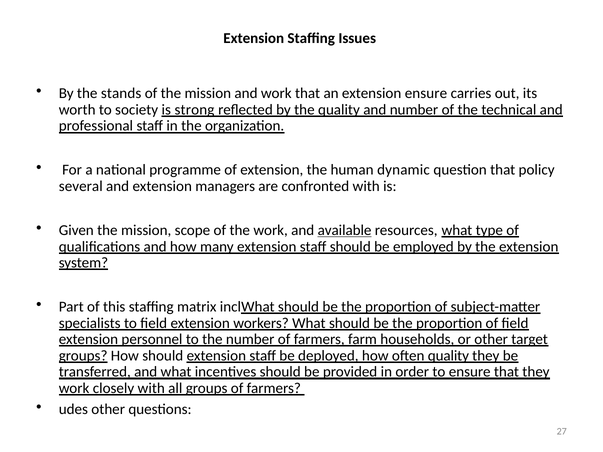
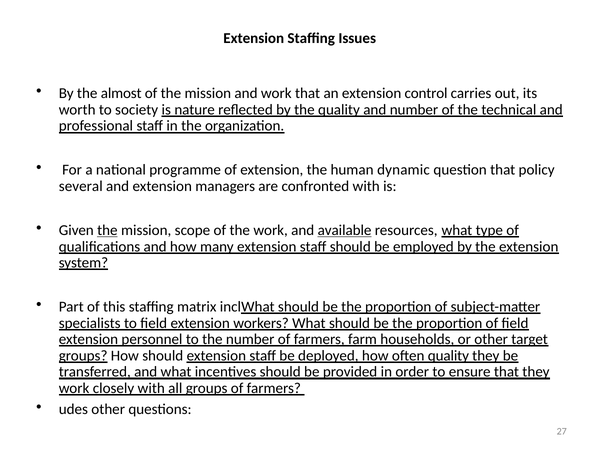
stands: stands -> almost
extension ensure: ensure -> control
strong: strong -> nature
the at (107, 230) underline: none -> present
